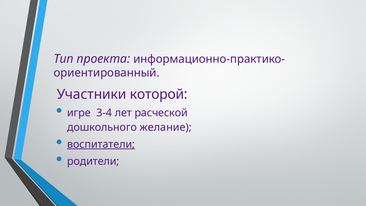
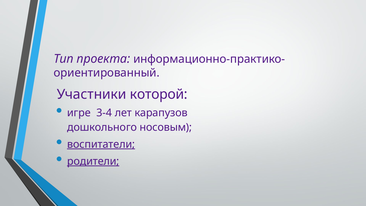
расческой: расческой -> карапузов
желание: желание -> носовым
родители underline: none -> present
